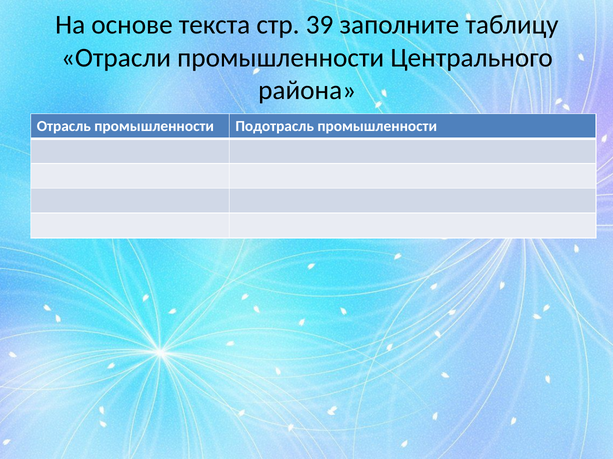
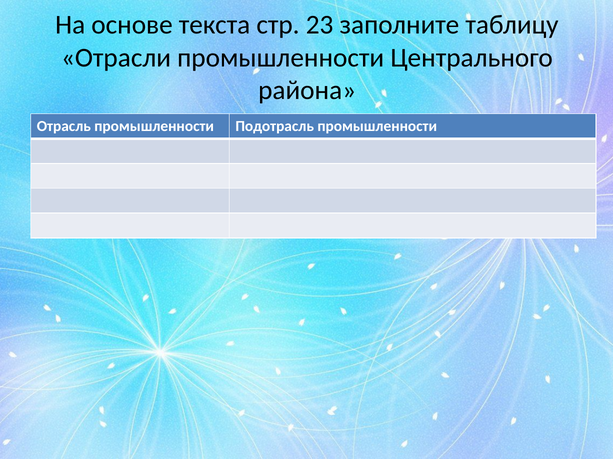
39: 39 -> 23
